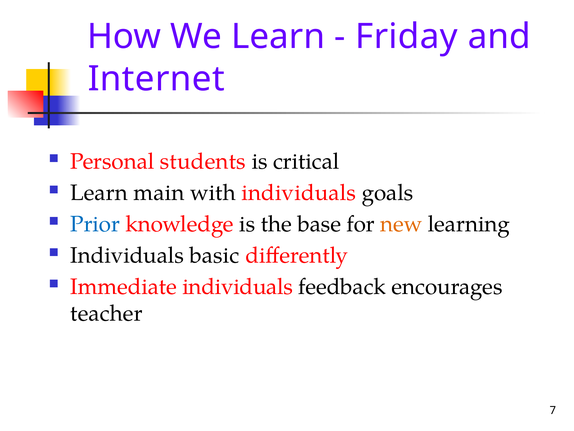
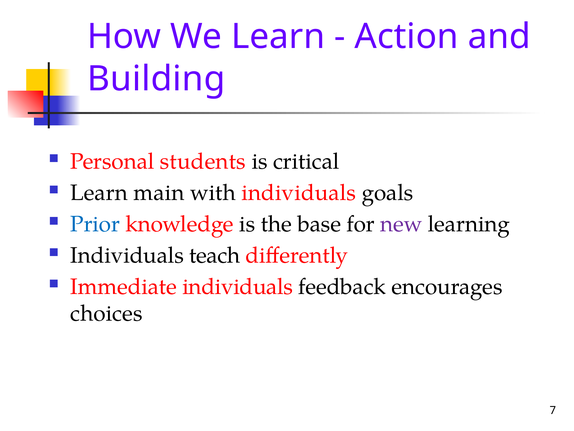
Friday: Friday -> Action
Internet: Internet -> Building
new colour: orange -> purple
basic: basic -> teach
teacher: teacher -> choices
